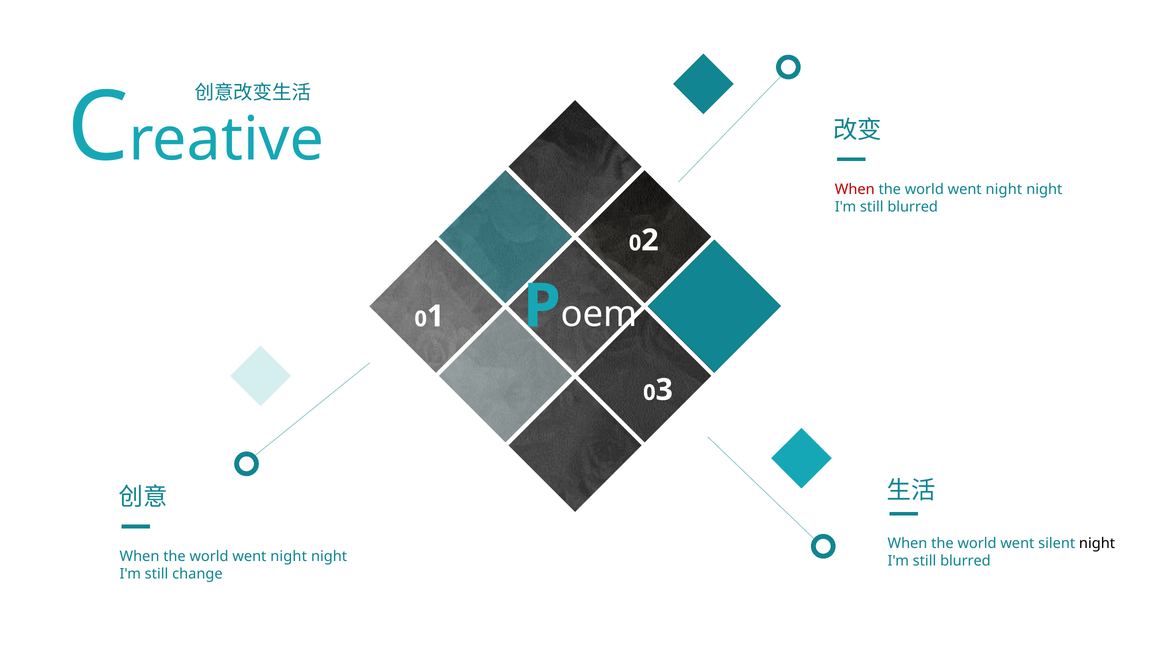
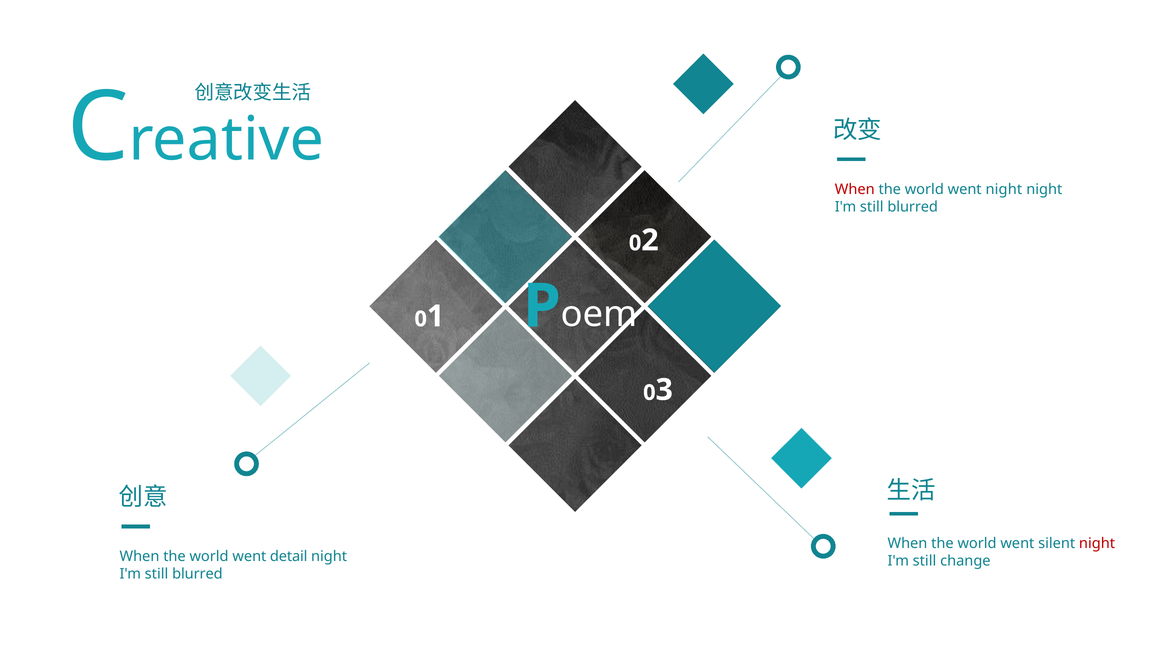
night at (1097, 544) colour: black -> red
night at (289, 557): night -> detail
blurred at (965, 561): blurred -> change
change at (197, 574): change -> blurred
